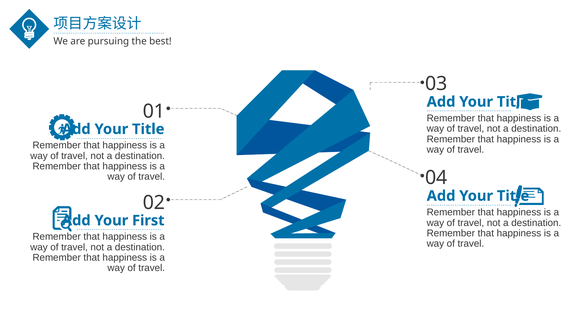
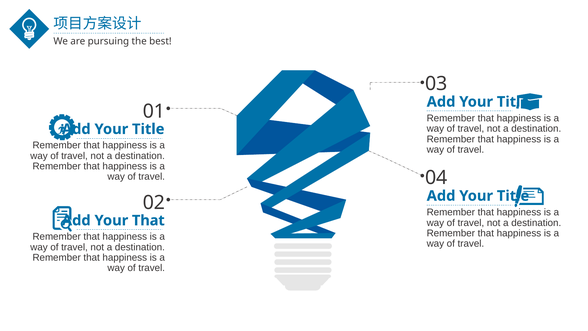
Your First: First -> That
